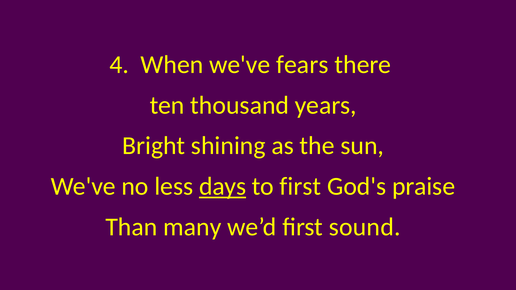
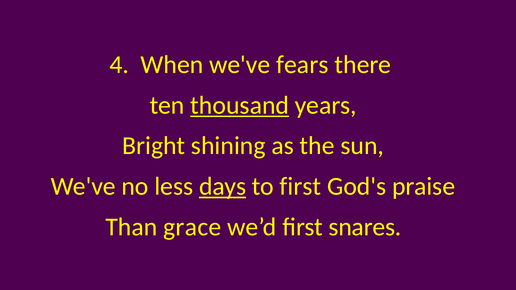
thousand underline: none -> present
many: many -> grace
sound: sound -> snares
